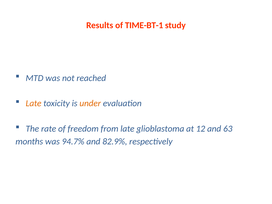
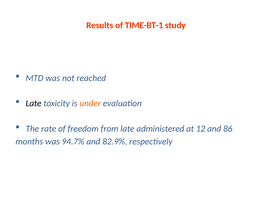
Late at (34, 103) colour: orange -> black
glioblastoma: glioblastoma -> administered
63: 63 -> 86
